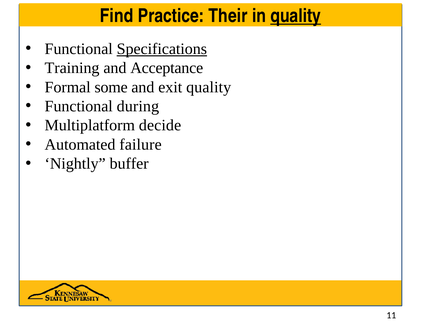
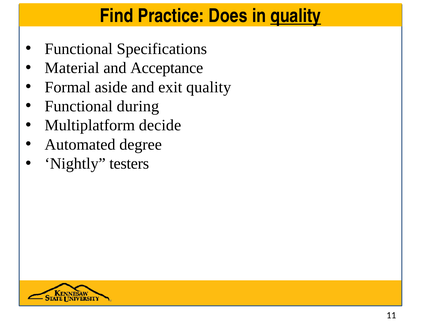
Their: Their -> Does
Specifications underline: present -> none
Training: Training -> Material
some: some -> aside
failure: failure -> degree
buffer: buffer -> testers
